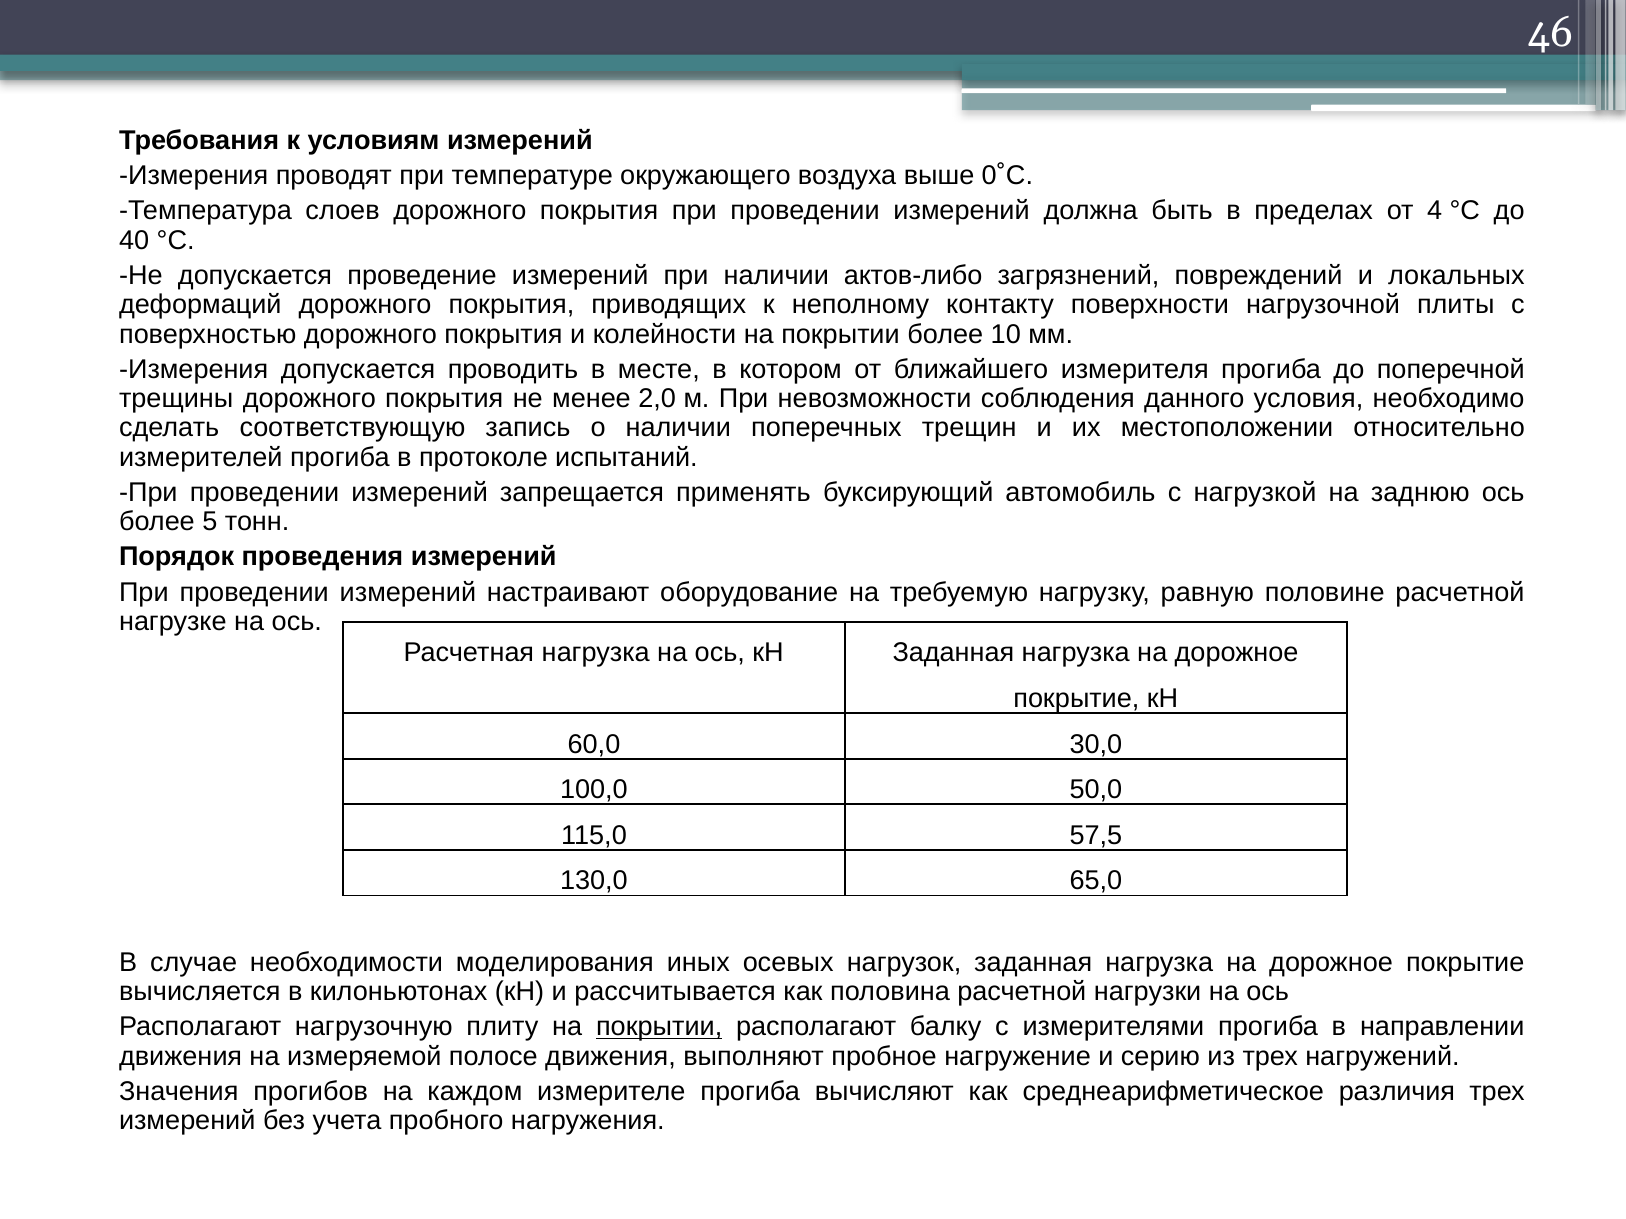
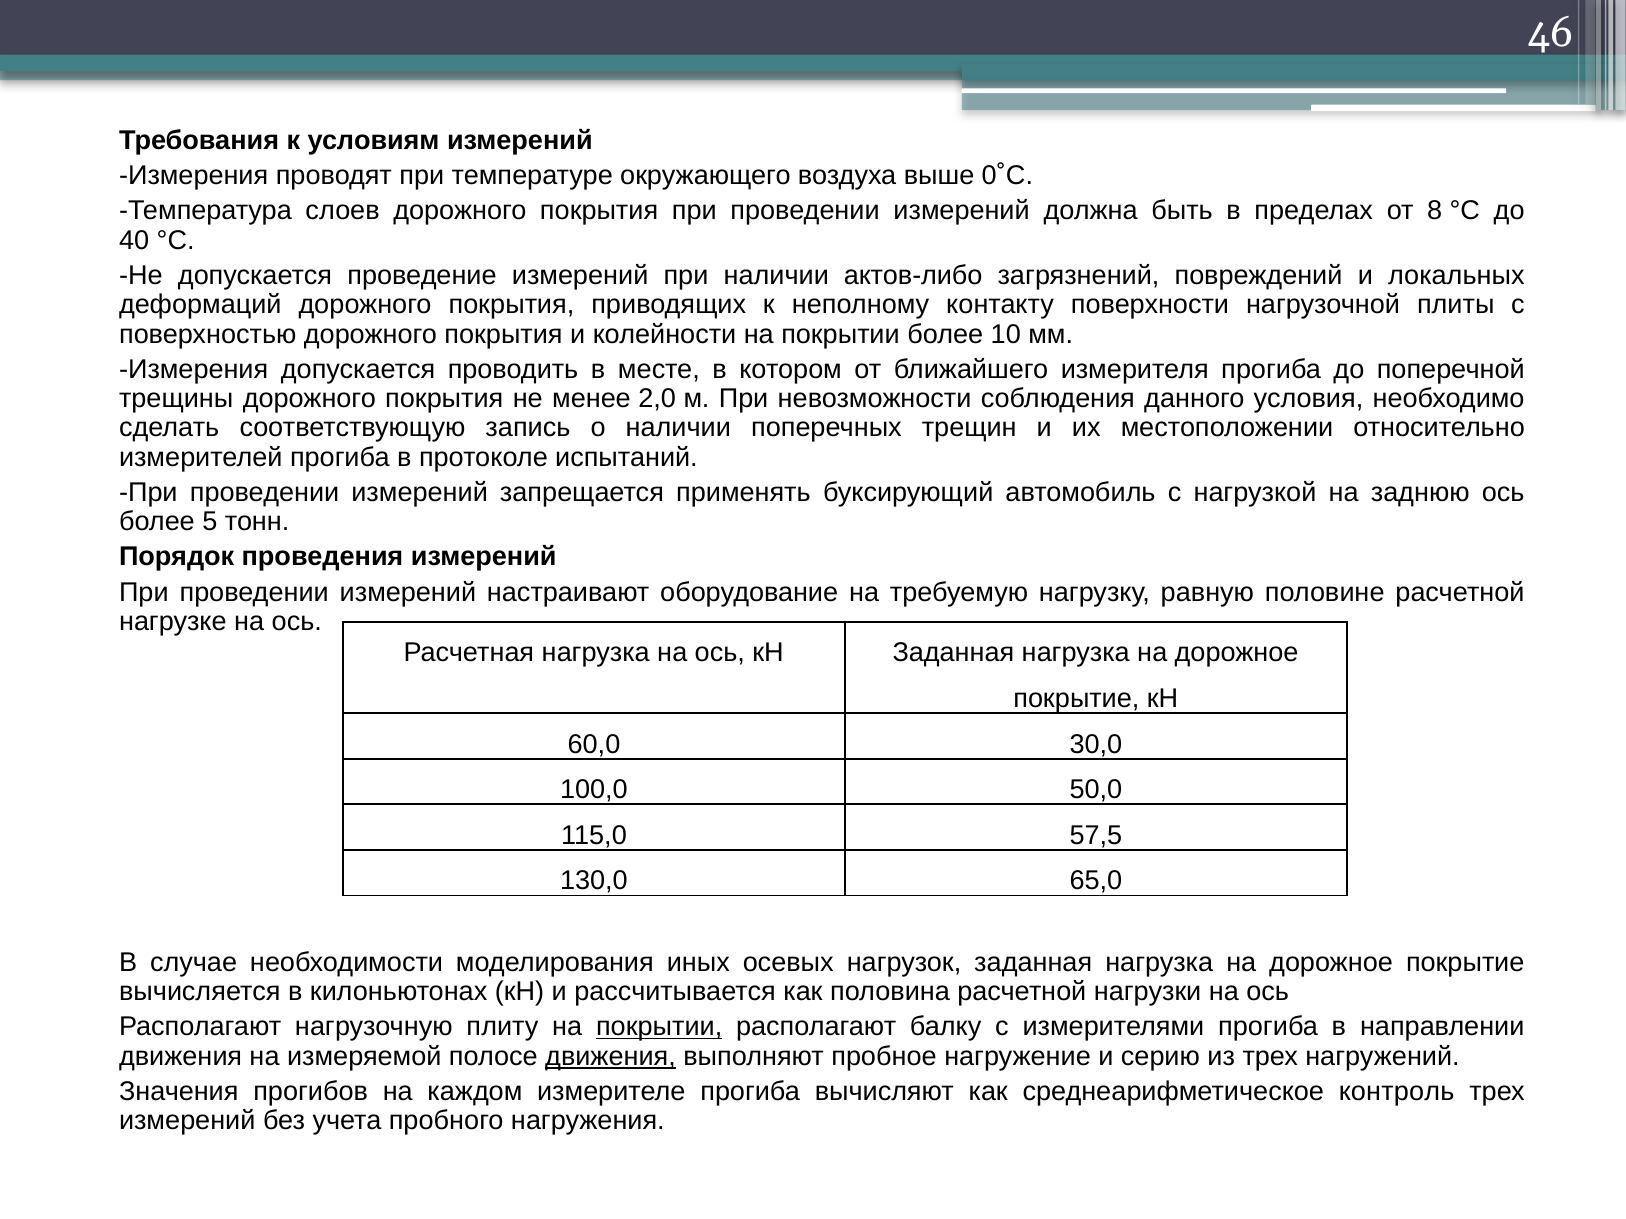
4: 4 -> 8
движения at (611, 1057) underline: none -> present
различия: различия -> контроль
